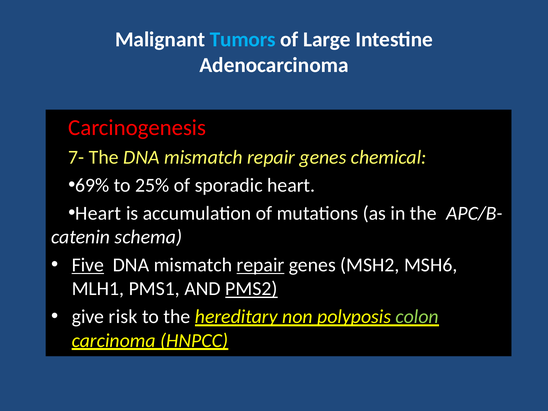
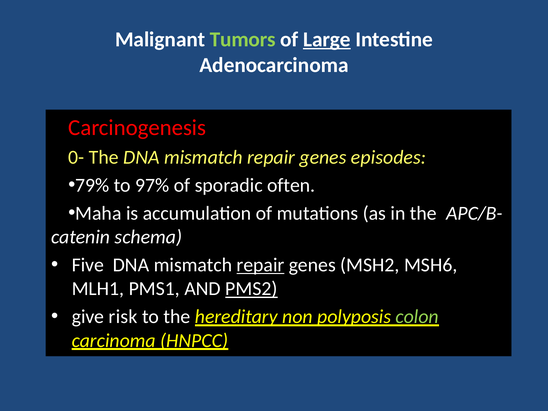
Tumors colour: light blue -> light green
Large underline: none -> present
7-: 7- -> 0-
chemical: chemical -> episodes
69%: 69% -> 79%
25%: 25% -> 97%
sporadic heart: heart -> often
Heart at (98, 213): Heart -> Maha
Five underline: present -> none
